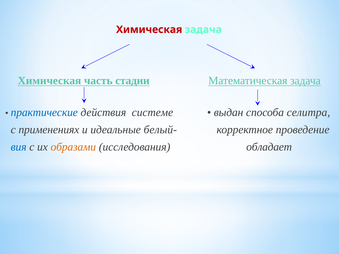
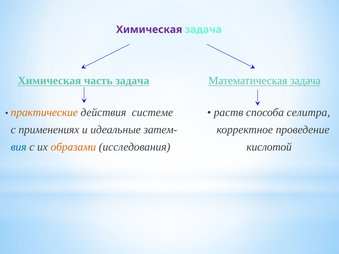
Химическая at (149, 30) colour: red -> purple
часть стадии: стадии -> задача
практические colour: blue -> orange
выдан: выдан -> раств
белый-: белый- -> затем-
обладает: обладает -> кислотой
